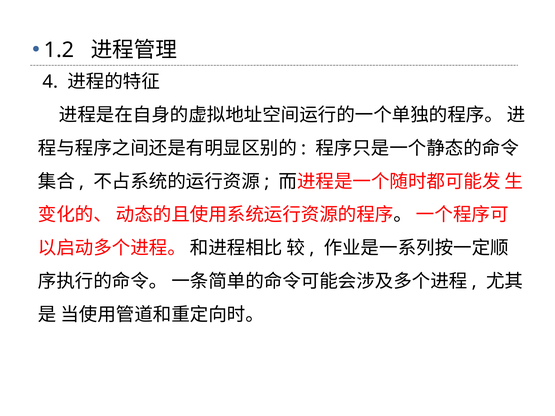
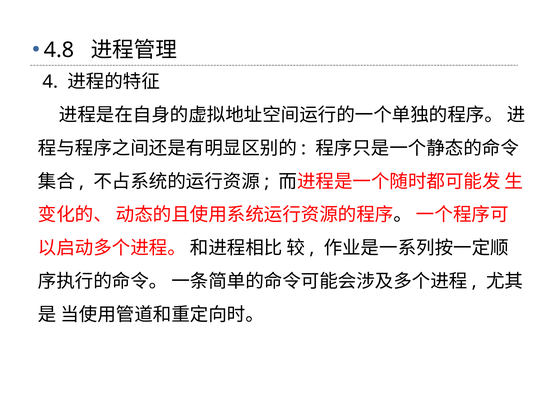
1.2: 1.2 -> 4.8
